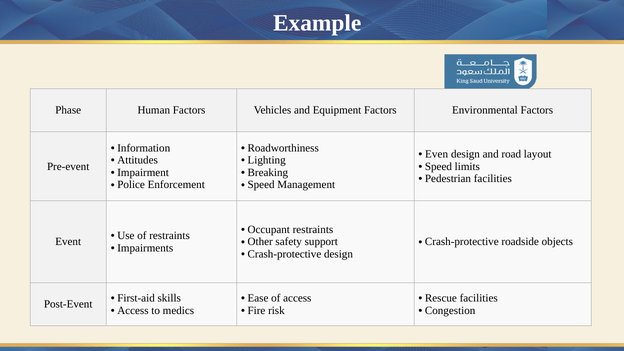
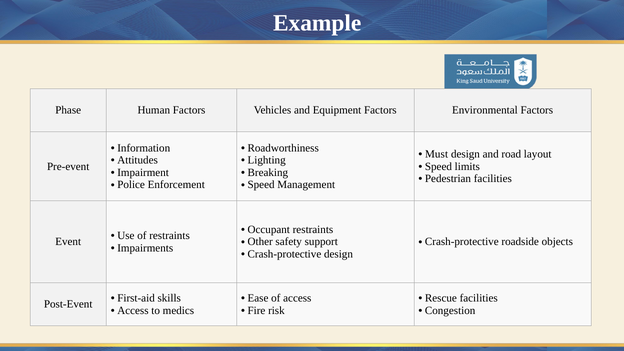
Even: Even -> Must
